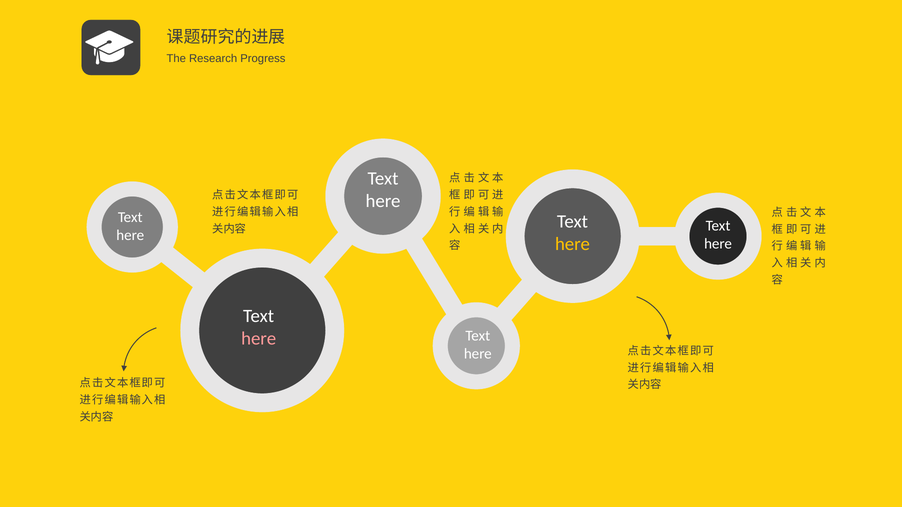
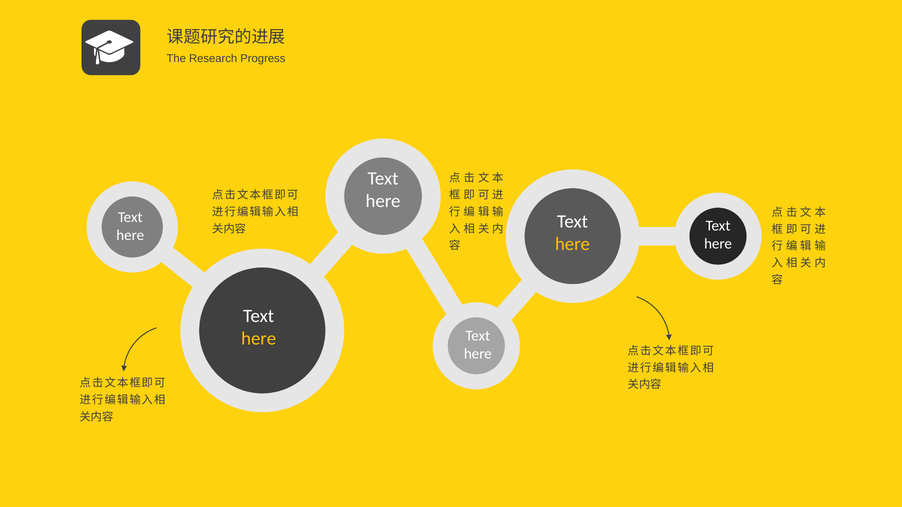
here at (259, 339) colour: pink -> yellow
